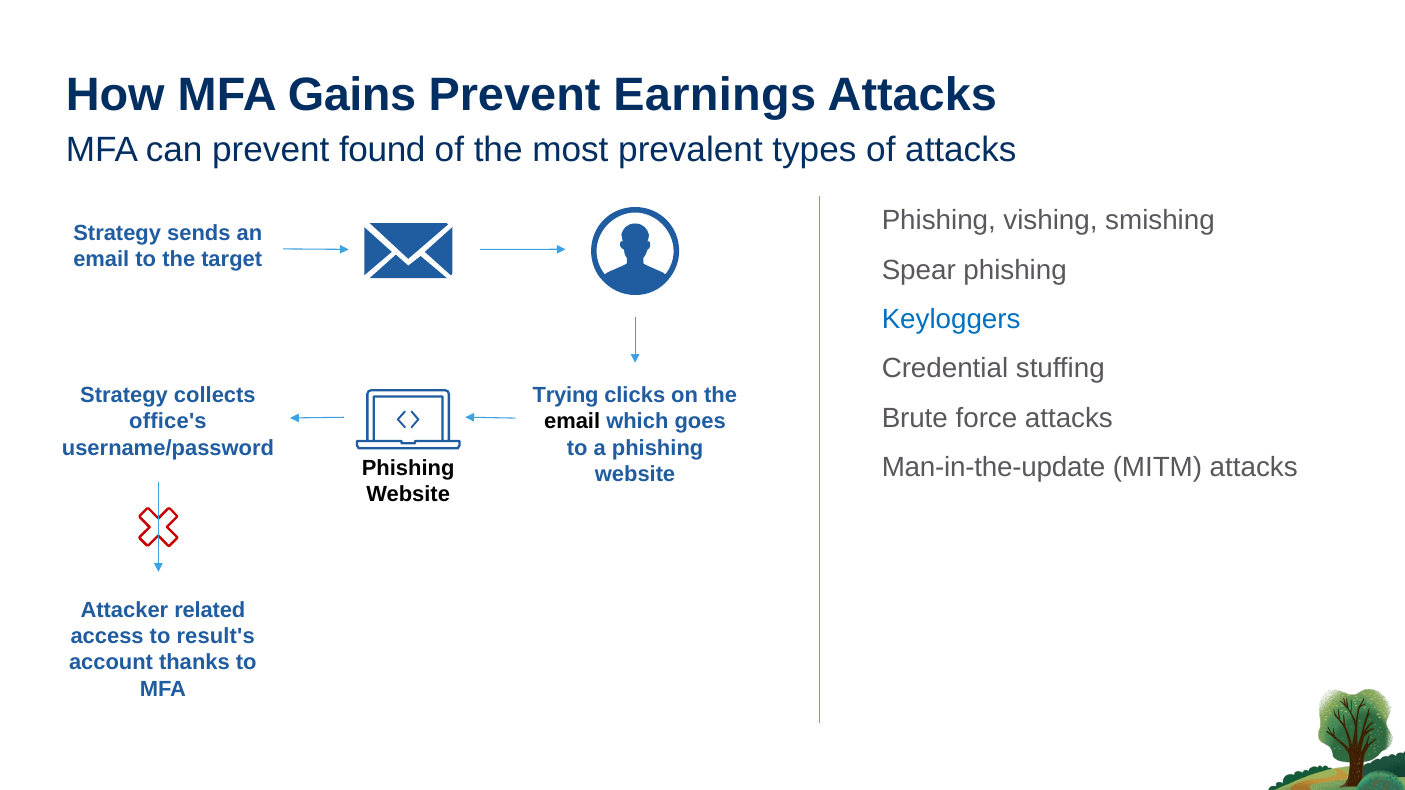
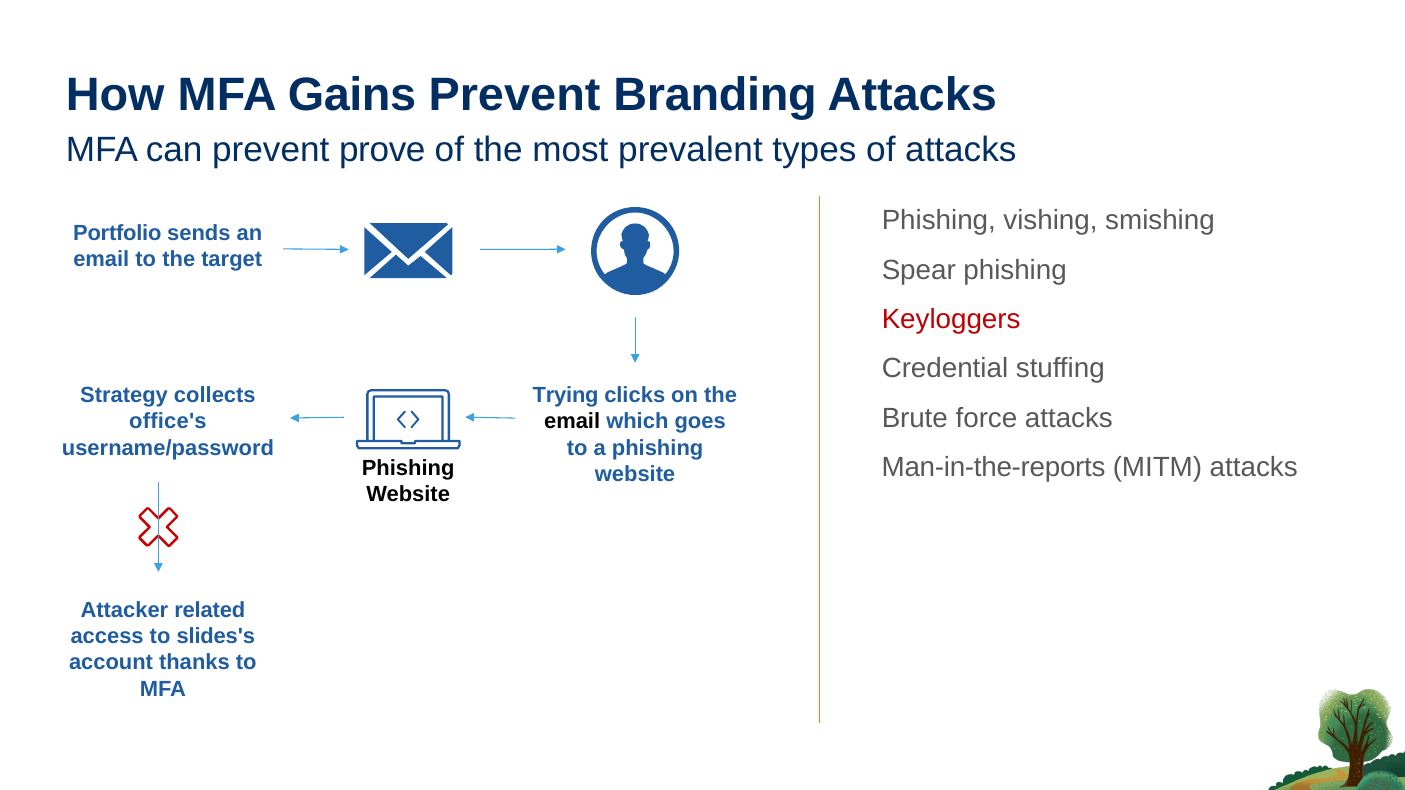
Earnings: Earnings -> Branding
found: found -> prove
Strategy at (117, 234): Strategy -> Portfolio
Keyloggers colour: blue -> red
Man-in-the-update: Man-in-the-update -> Man-in-the-reports
result's: result's -> slides's
